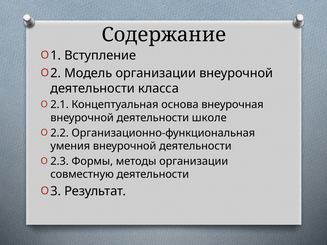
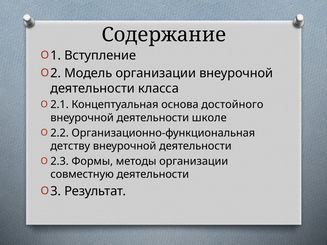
внеурочная: внеурочная -> достойного
умения: умения -> детству
